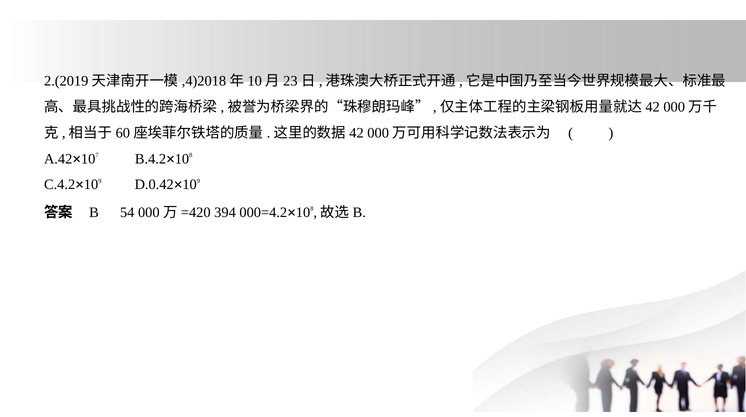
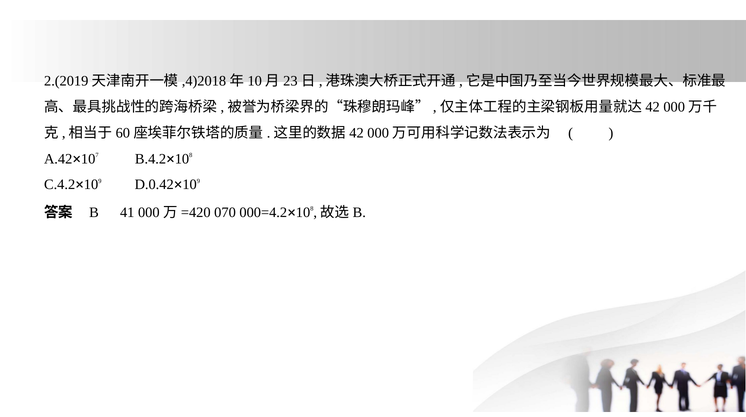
54: 54 -> 41
394: 394 -> 070
